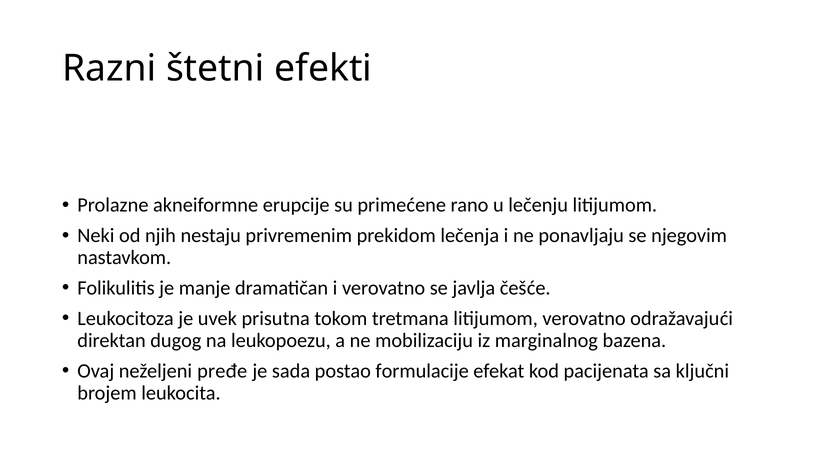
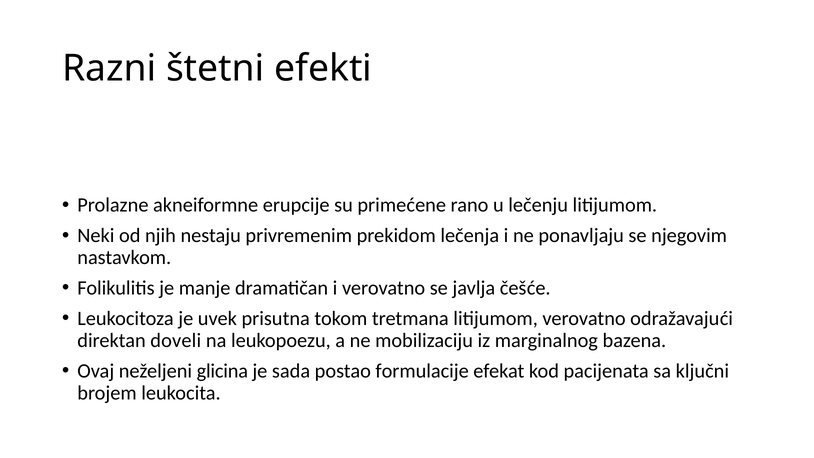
dugog: dugog -> doveli
pređe: pređe -> glicina
